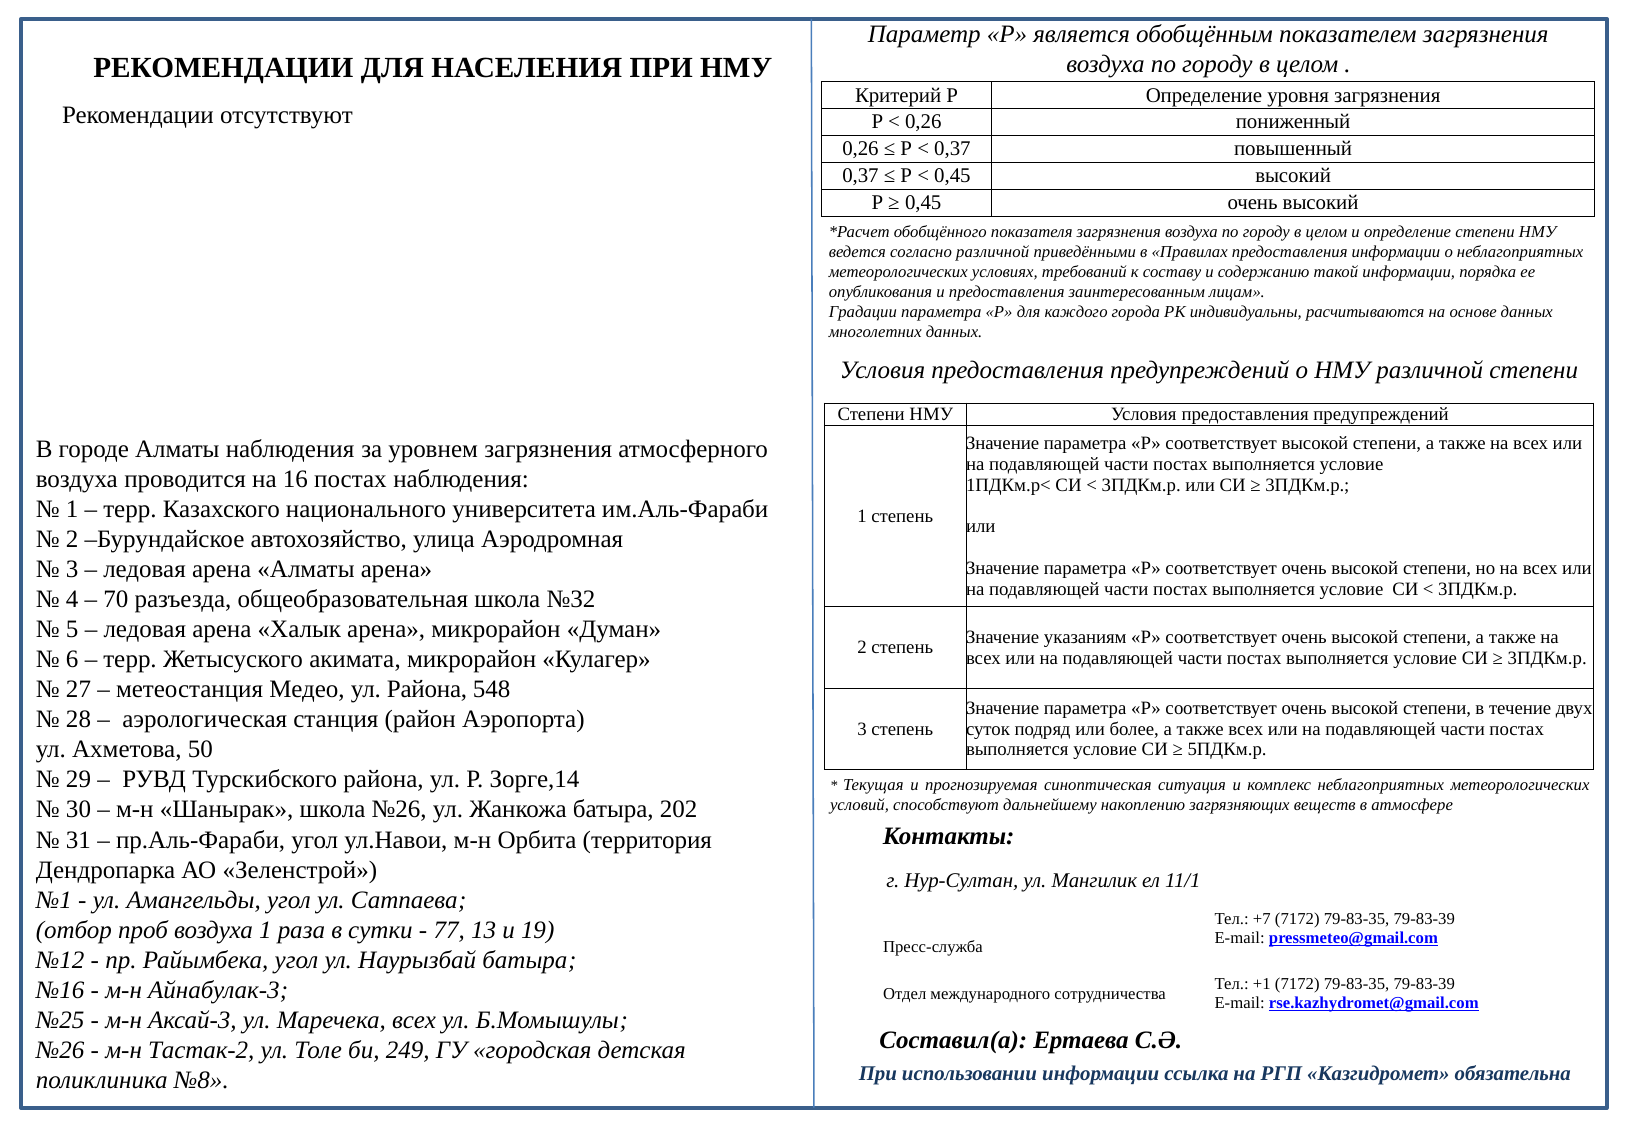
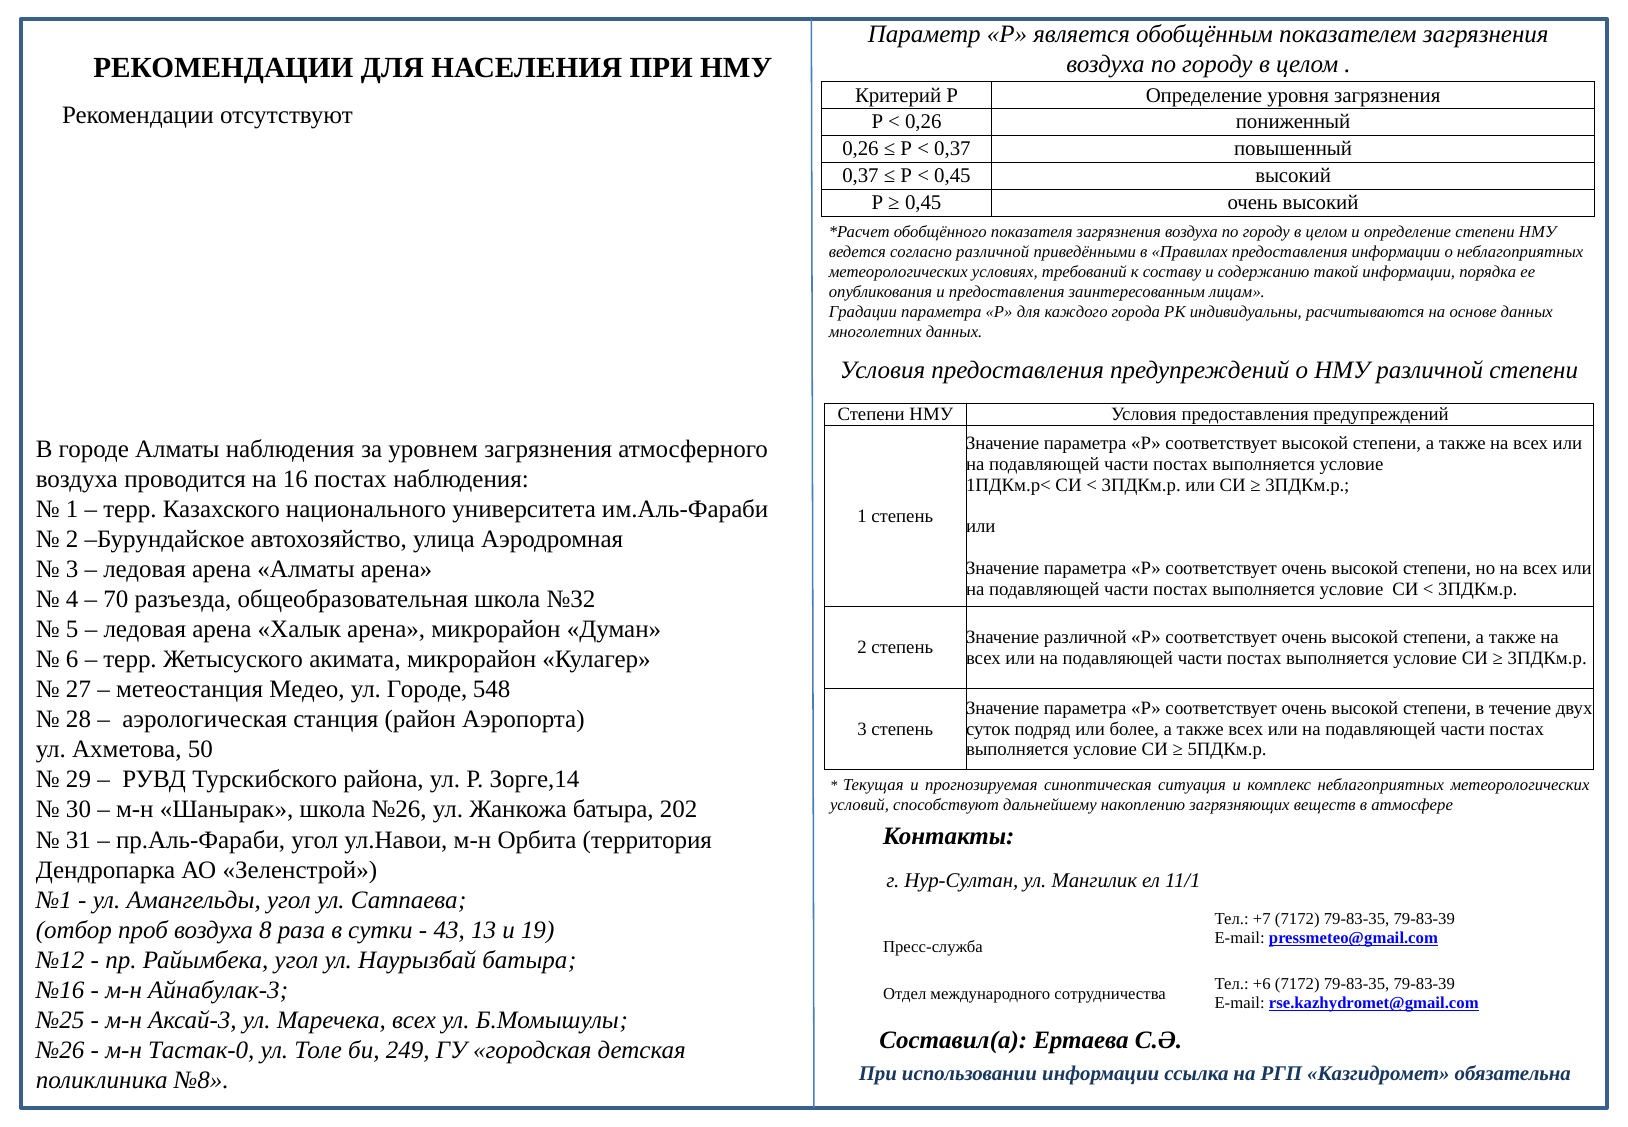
Значение указаниям: указаниям -> различной
ул Района: Района -> Городе
воздуха 1: 1 -> 8
77: 77 -> 43
+1: +1 -> +6
Тастак-2: Тастак-2 -> Тастак-0
